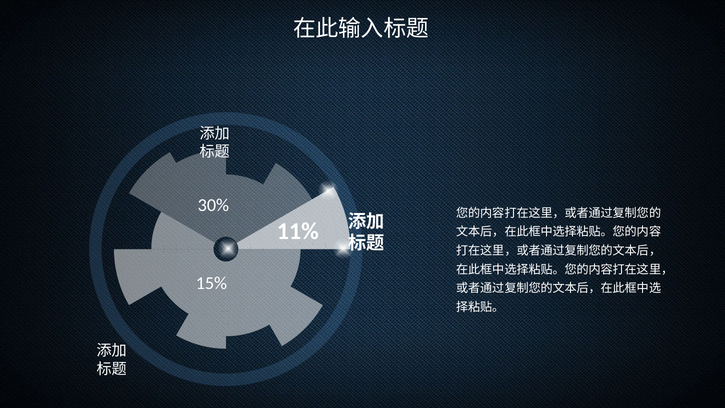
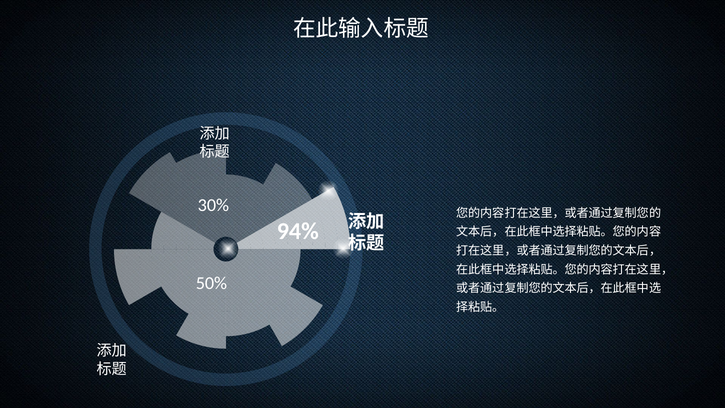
11%: 11% -> 94%
15%: 15% -> 50%
